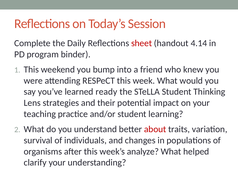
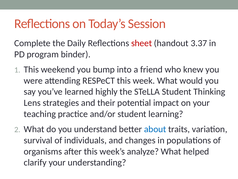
4.14: 4.14 -> 3.37
ready: ready -> highly
about colour: red -> blue
